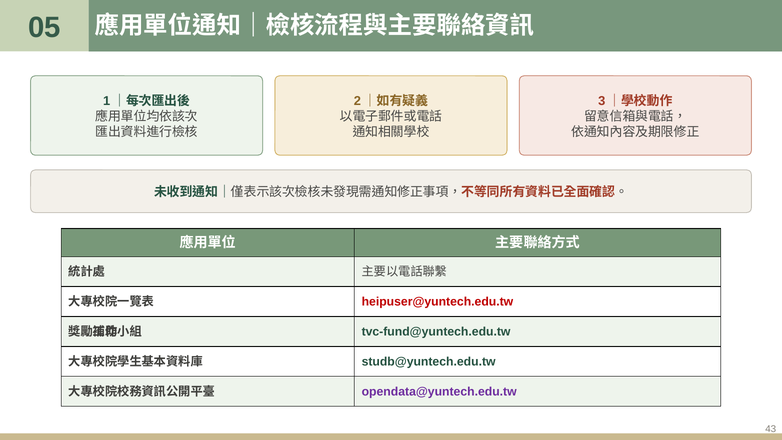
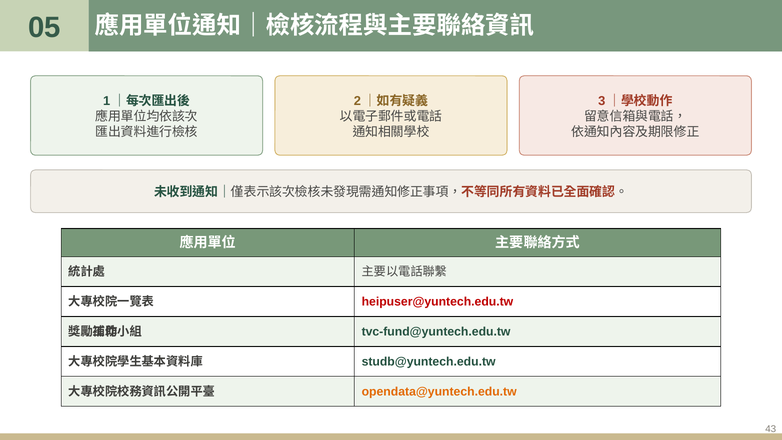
opendata@yuntech.edu.tw colour: purple -> orange
